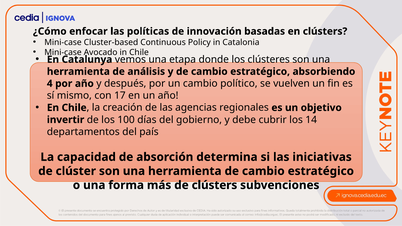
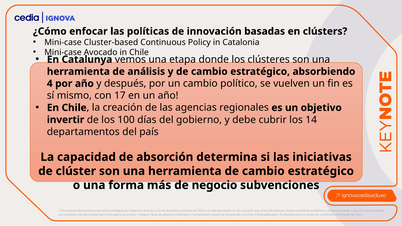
de clústers: clústers -> negocio
